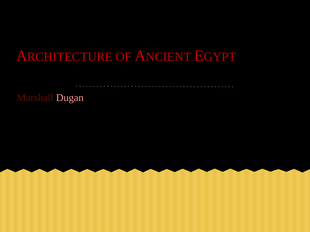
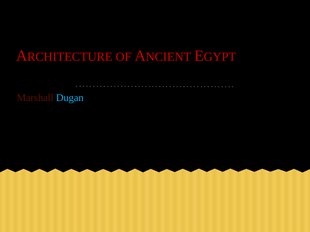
Dugan colour: pink -> light blue
